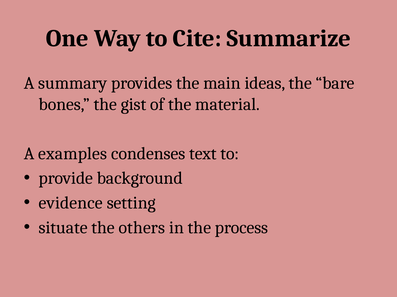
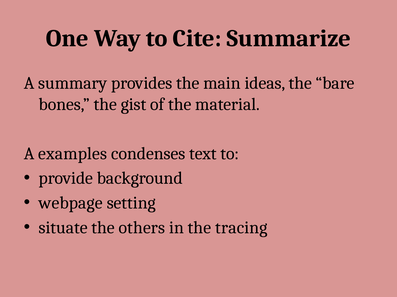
evidence: evidence -> webpage
process: process -> tracing
